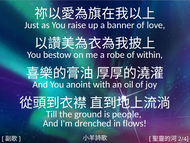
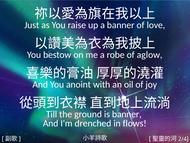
within: within -> aglow
is people: people -> banner
